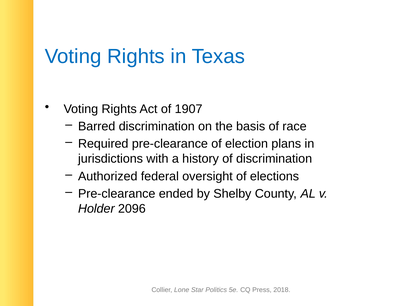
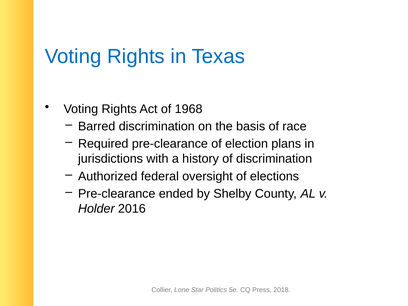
1907: 1907 -> 1968
2096: 2096 -> 2016
